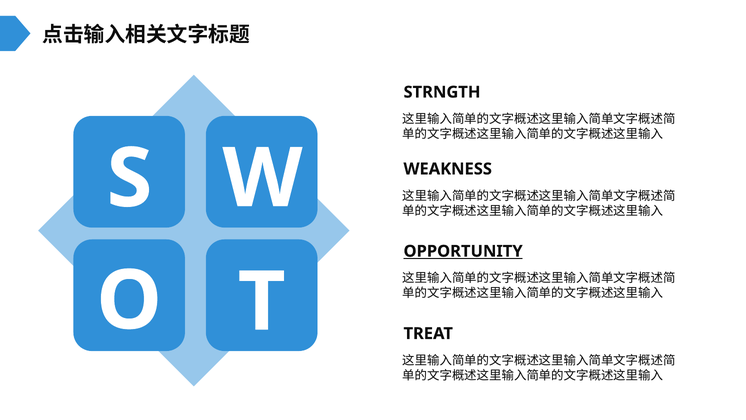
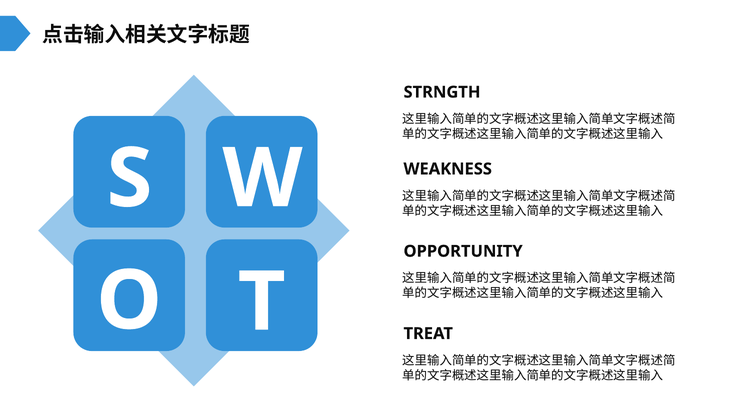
OPPORTUNITY underline: present -> none
